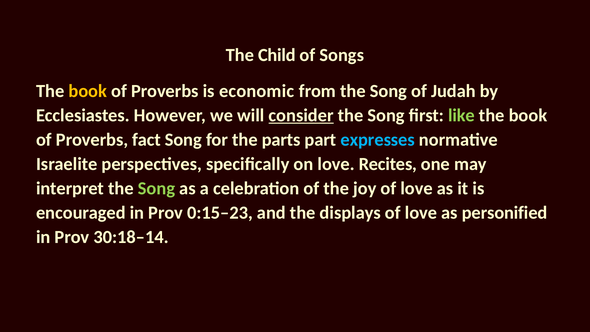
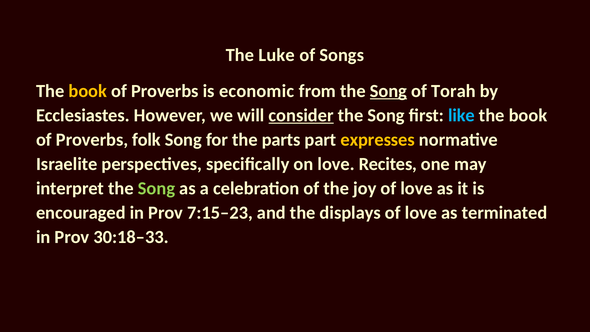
Child: Child -> Luke
Song at (388, 91) underline: none -> present
Judah: Judah -> Torah
like colour: light green -> light blue
fact: fact -> folk
expresses colour: light blue -> yellow
0:15–23: 0:15–23 -> 7:15–23
personified: personified -> terminated
30:18–14: 30:18–14 -> 30:18–33
